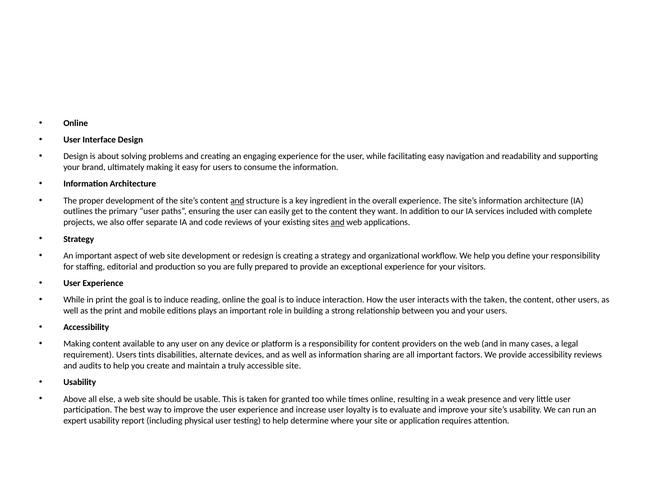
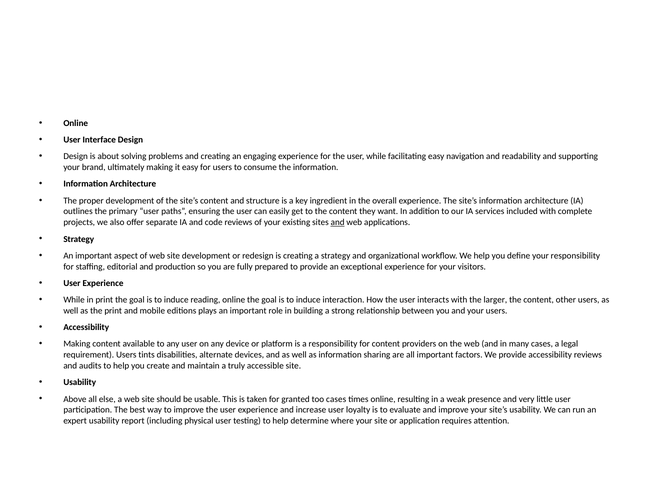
and at (237, 200) underline: present -> none
the taken: taken -> larger
too while: while -> cases
